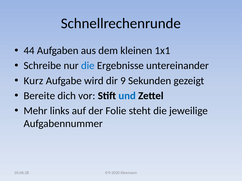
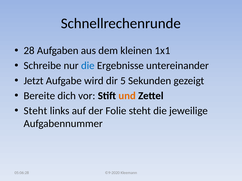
44: 44 -> 28
Kurz: Kurz -> Jetzt
9: 9 -> 5
und colour: blue -> orange
Mehr at (35, 111): Mehr -> Steht
